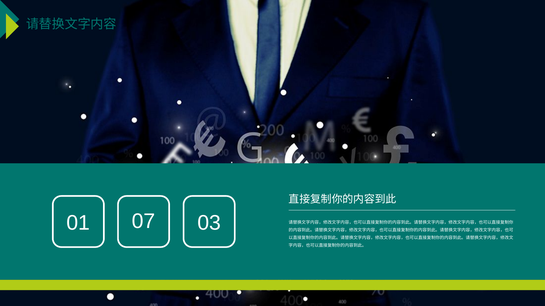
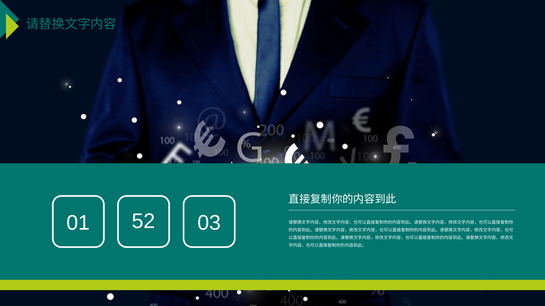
07: 07 -> 52
